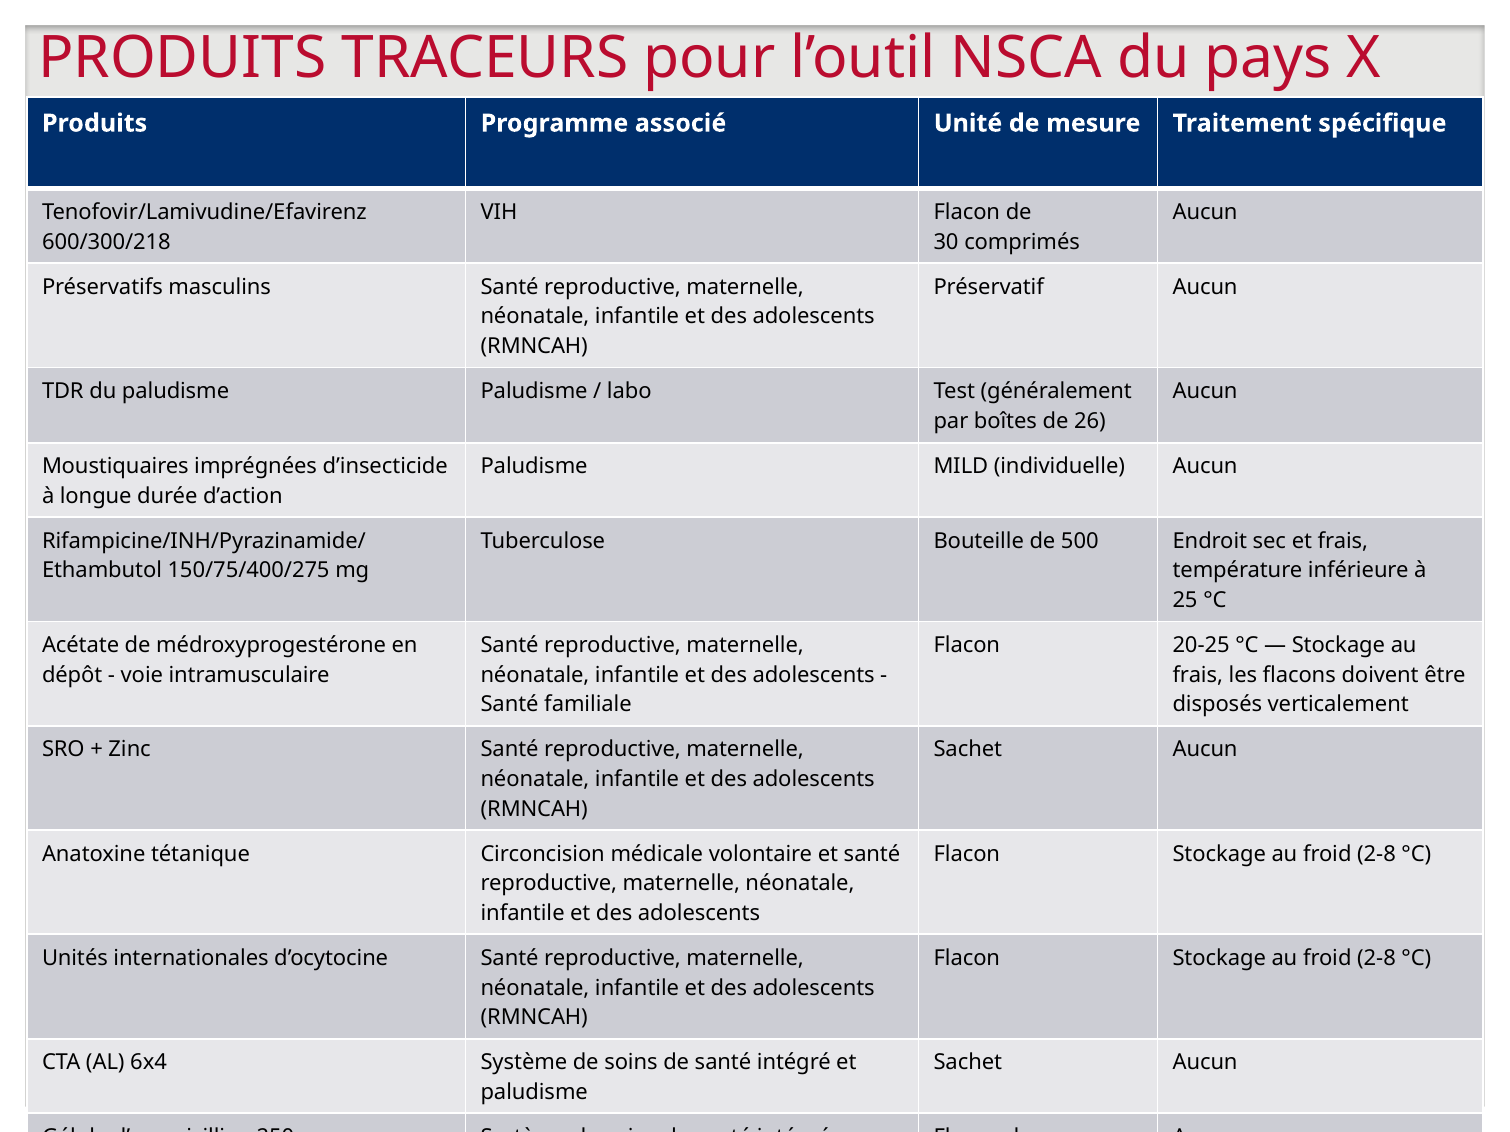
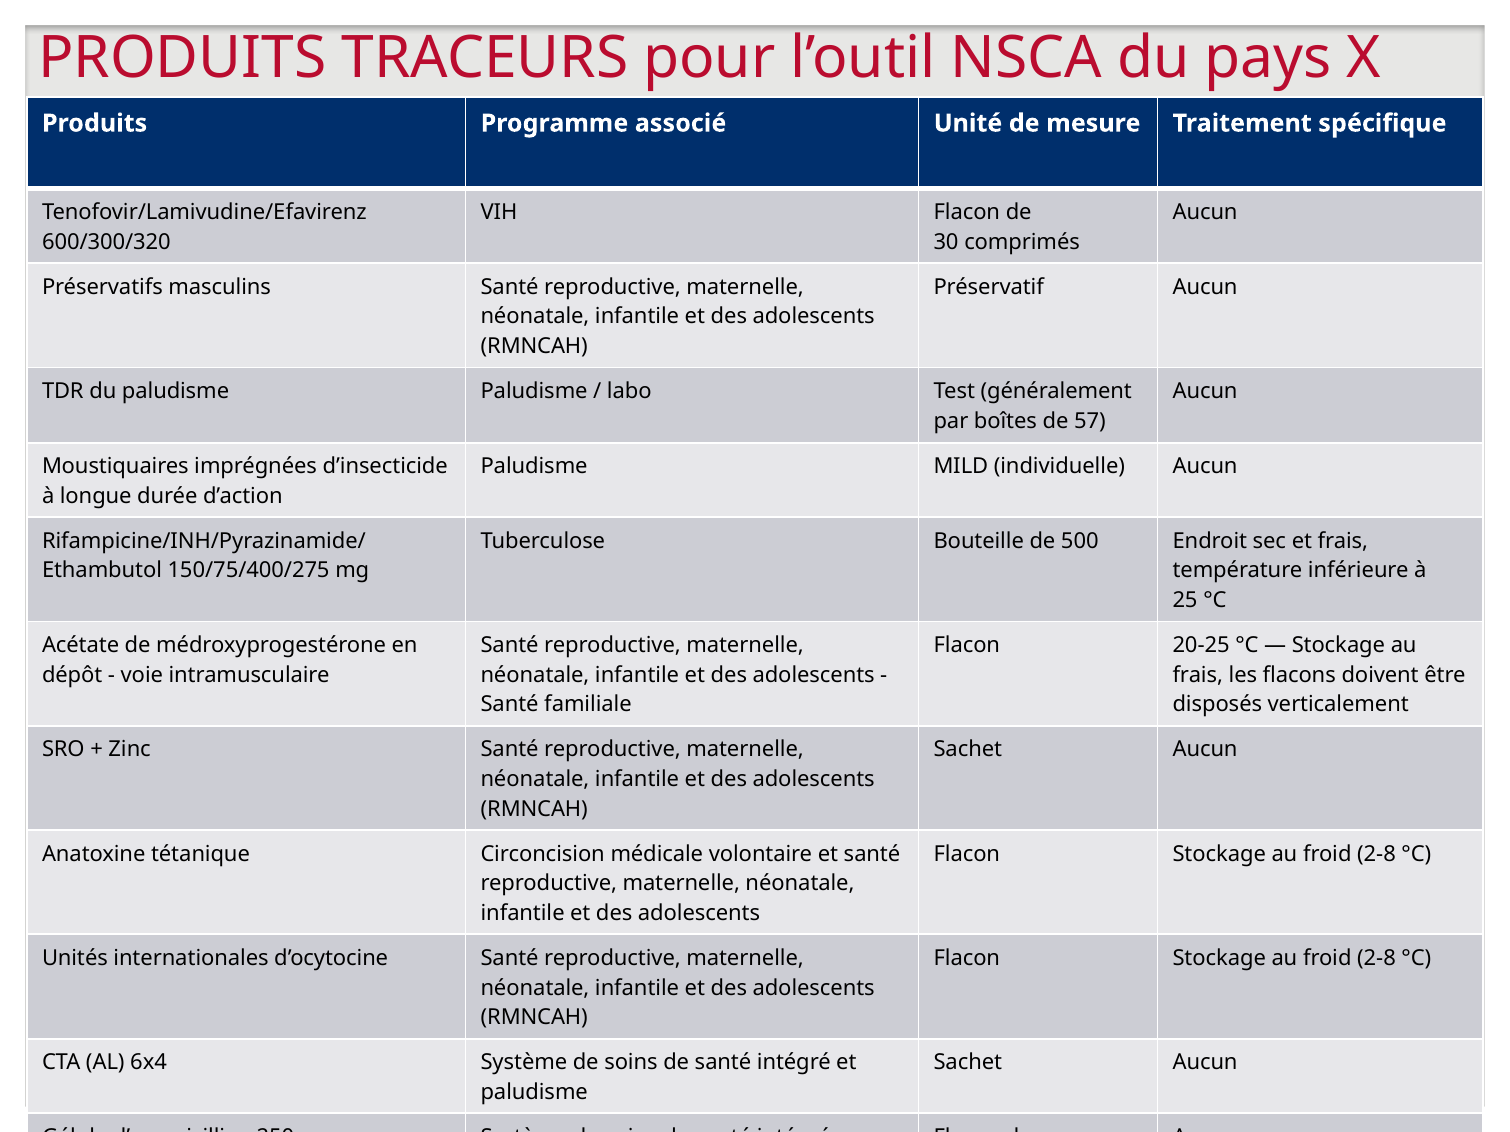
600/300/218: 600/300/218 -> 600/300/320
26: 26 -> 57
